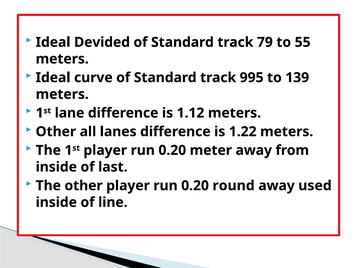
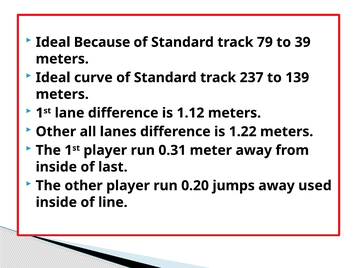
Devided: Devided -> Because
55: 55 -> 39
995: 995 -> 237
0.20 at (172, 150): 0.20 -> 0.31
round: round -> jumps
